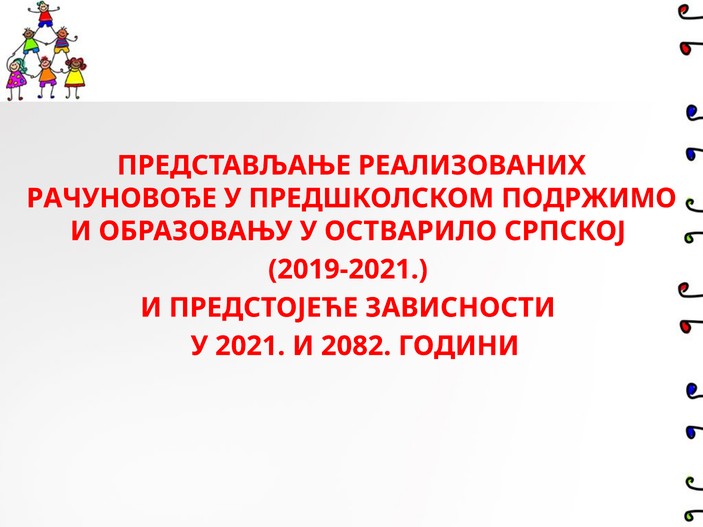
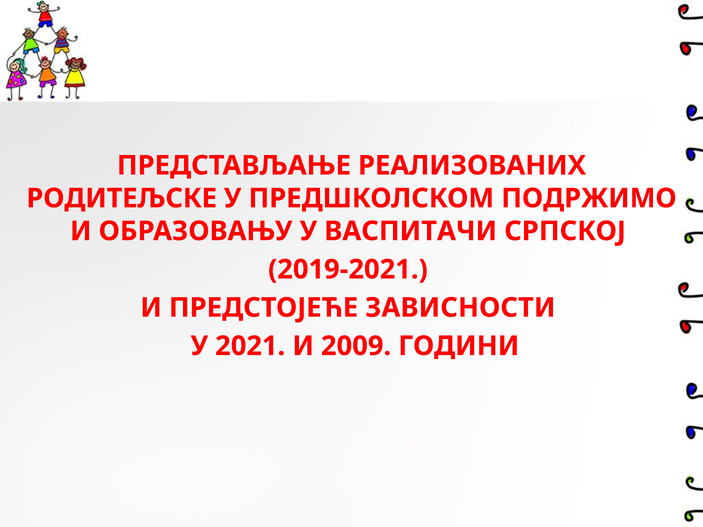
РАЧУНОВОЂЕ: РАЧУНОВОЂЕ -> РОДИТЕЉСКЕ
ОСТВАРИЛО: ОСТВАРИЛО -> ВАСПИТАЧИ
2082: 2082 -> 2009
